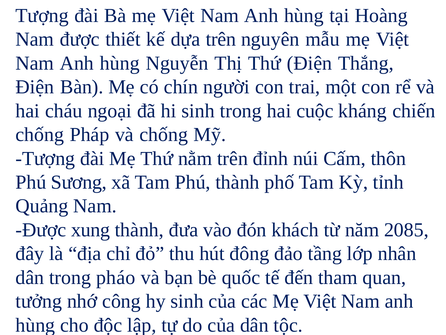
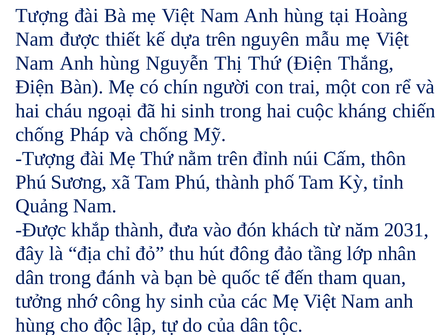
xung: xung -> khắp
2085: 2085 -> 2031
pháo: pháo -> đánh
